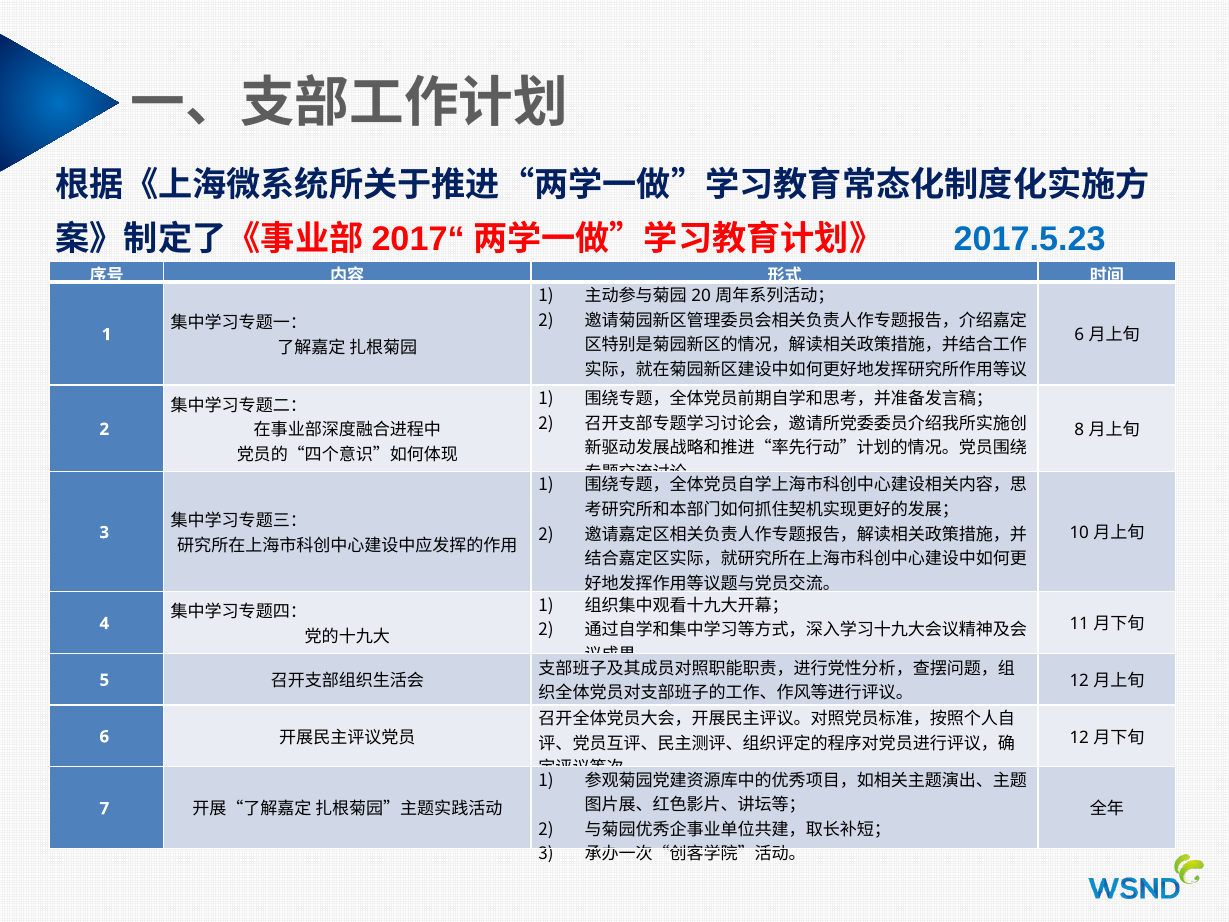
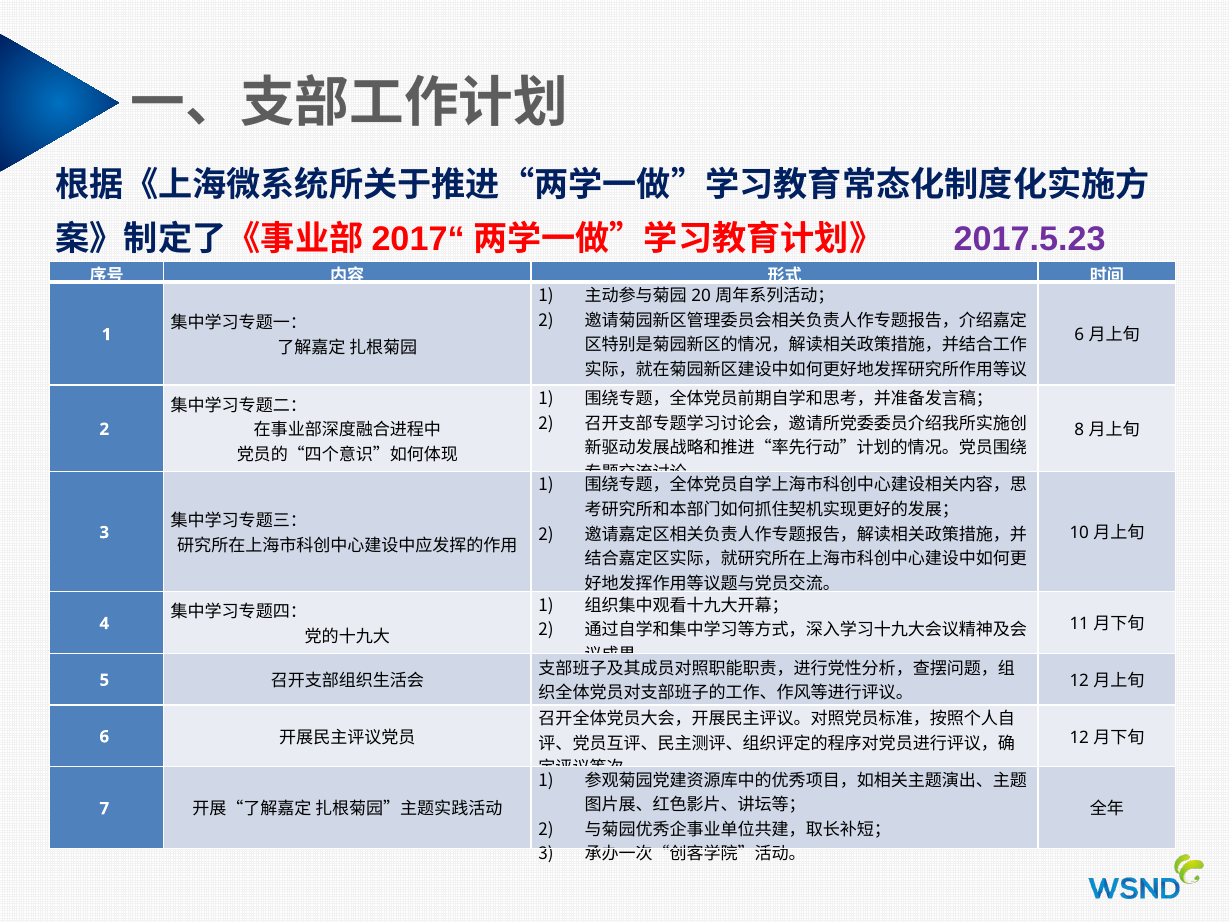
2017.5.23 colour: blue -> purple
